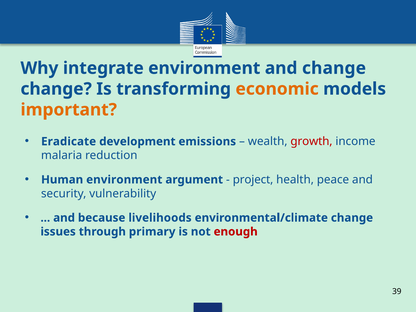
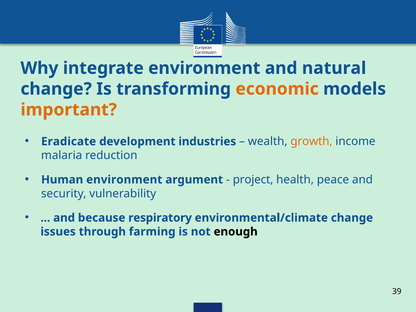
and change: change -> natural
emissions: emissions -> industries
growth colour: red -> orange
livelihoods: livelihoods -> respiratory
primary: primary -> farming
enough colour: red -> black
